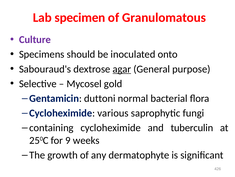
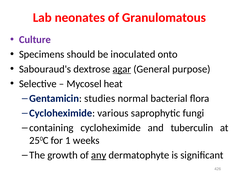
specimen: specimen -> neonates
gold: gold -> heat
duttoni: duttoni -> studies
9: 9 -> 1
any underline: none -> present
